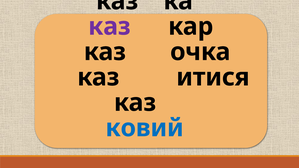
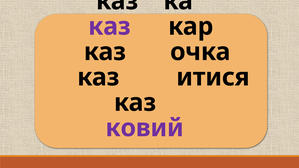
ковий colour: blue -> purple
